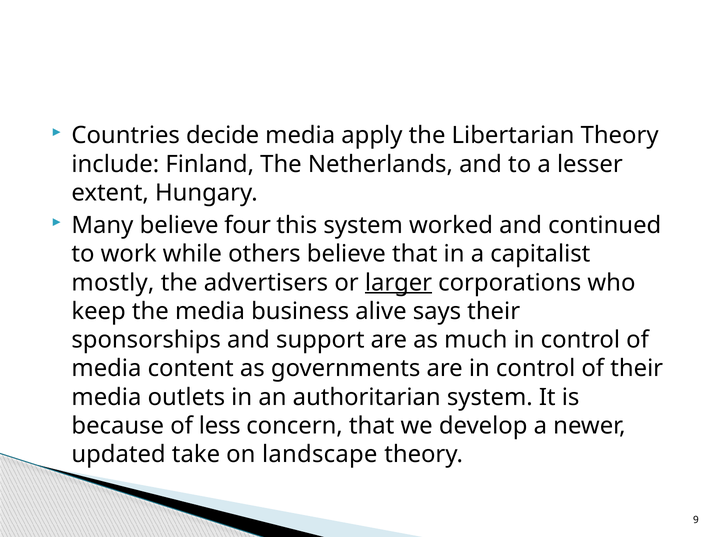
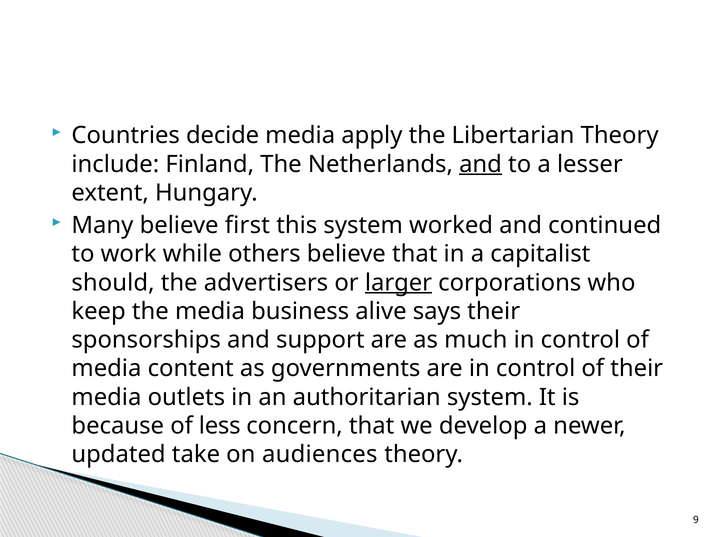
and at (481, 164) underline: none -> present
four: four -> first
mostly: mostly -> should
landscape: landscape -> audiences
